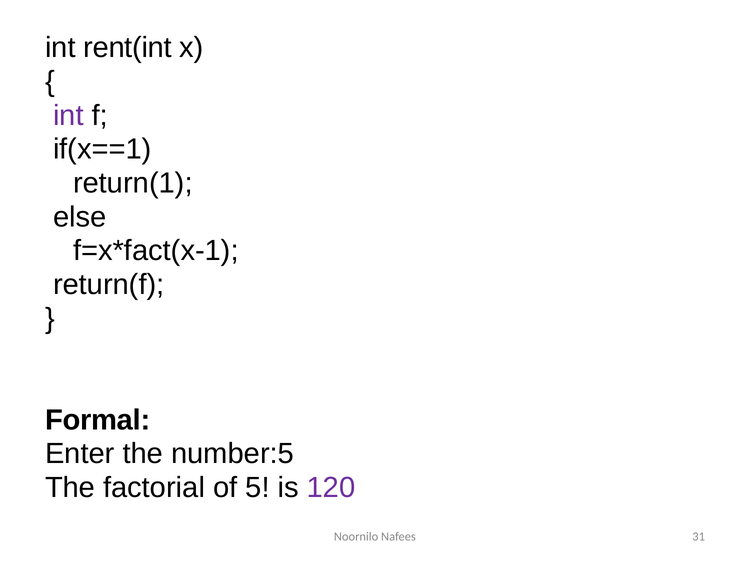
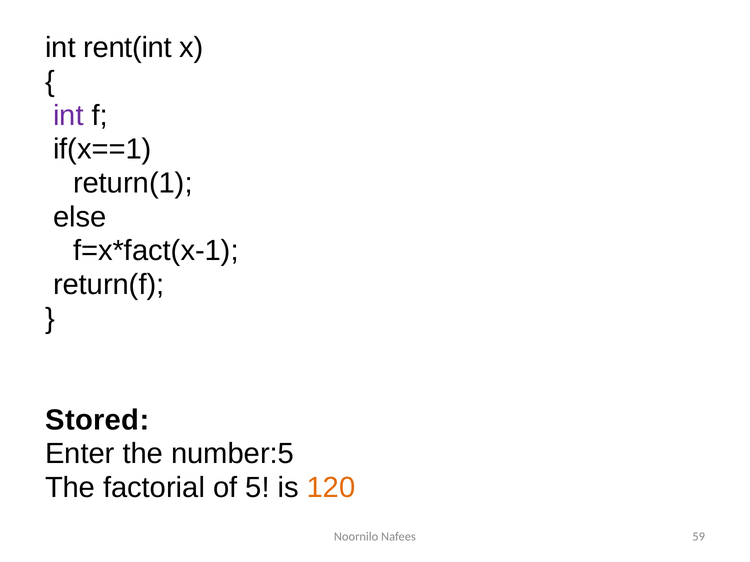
Formal: Formal -> Stored
120 colour: purple -> orange
31: 31 -> 59
